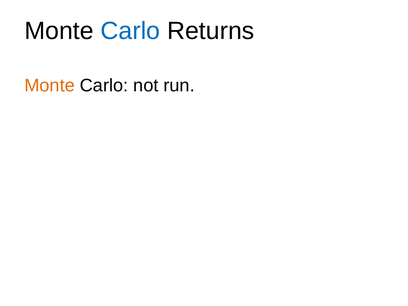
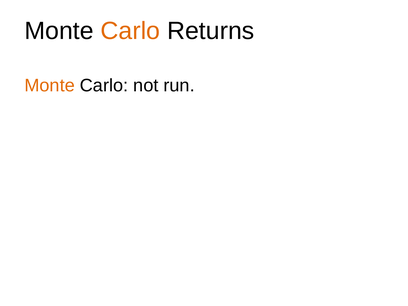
Carlo at (130, 31) colour: blue -> orange
